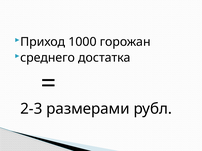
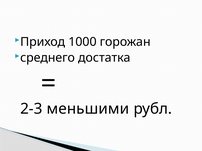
размерами: размерами -> меньшими
